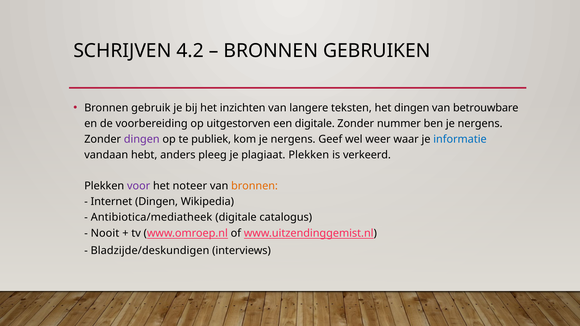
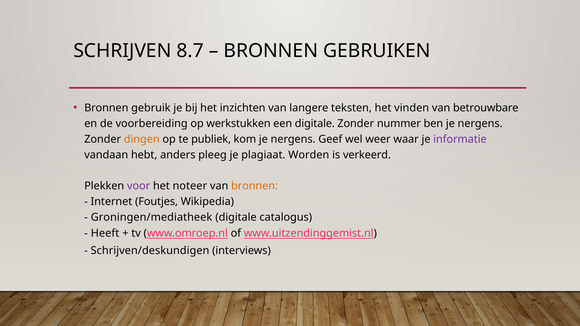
4.2: 4.2 -> 8.7
het dingen: dingen -> vinden
uitgestorven: uitgestorven -> werkstukken
dingen at (142, 139) colour: purple -> orange
informatie colour: blue -> purple
plagiaat Plekken: Plekken -> Worden
Internet Dingen: Dingen -> Foutjes
Antibiotica/mediatheek: Antibiotica/mediatheek -> Groningen/mediatheek
Nooit: Nooit -> Heeft
Bladzijde/deskundigen: Bladzijde/deskundigen -> Schrijven/deskundigen
